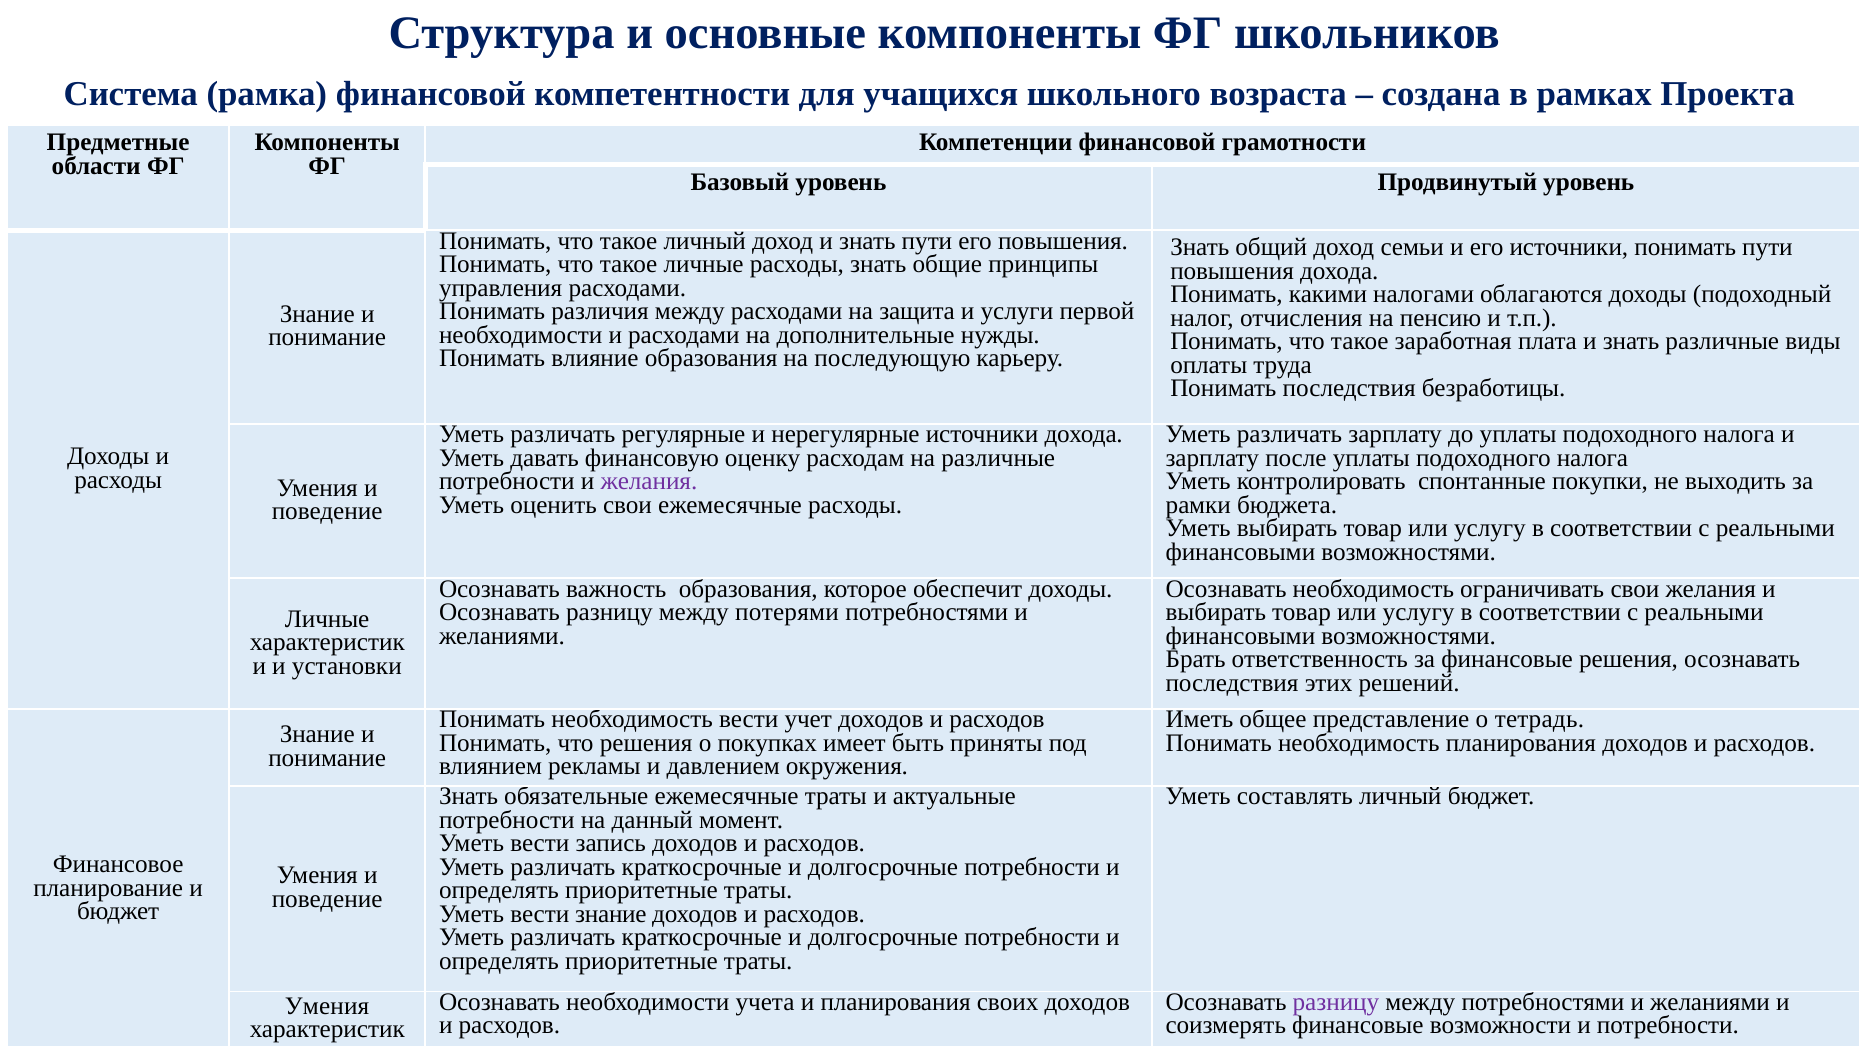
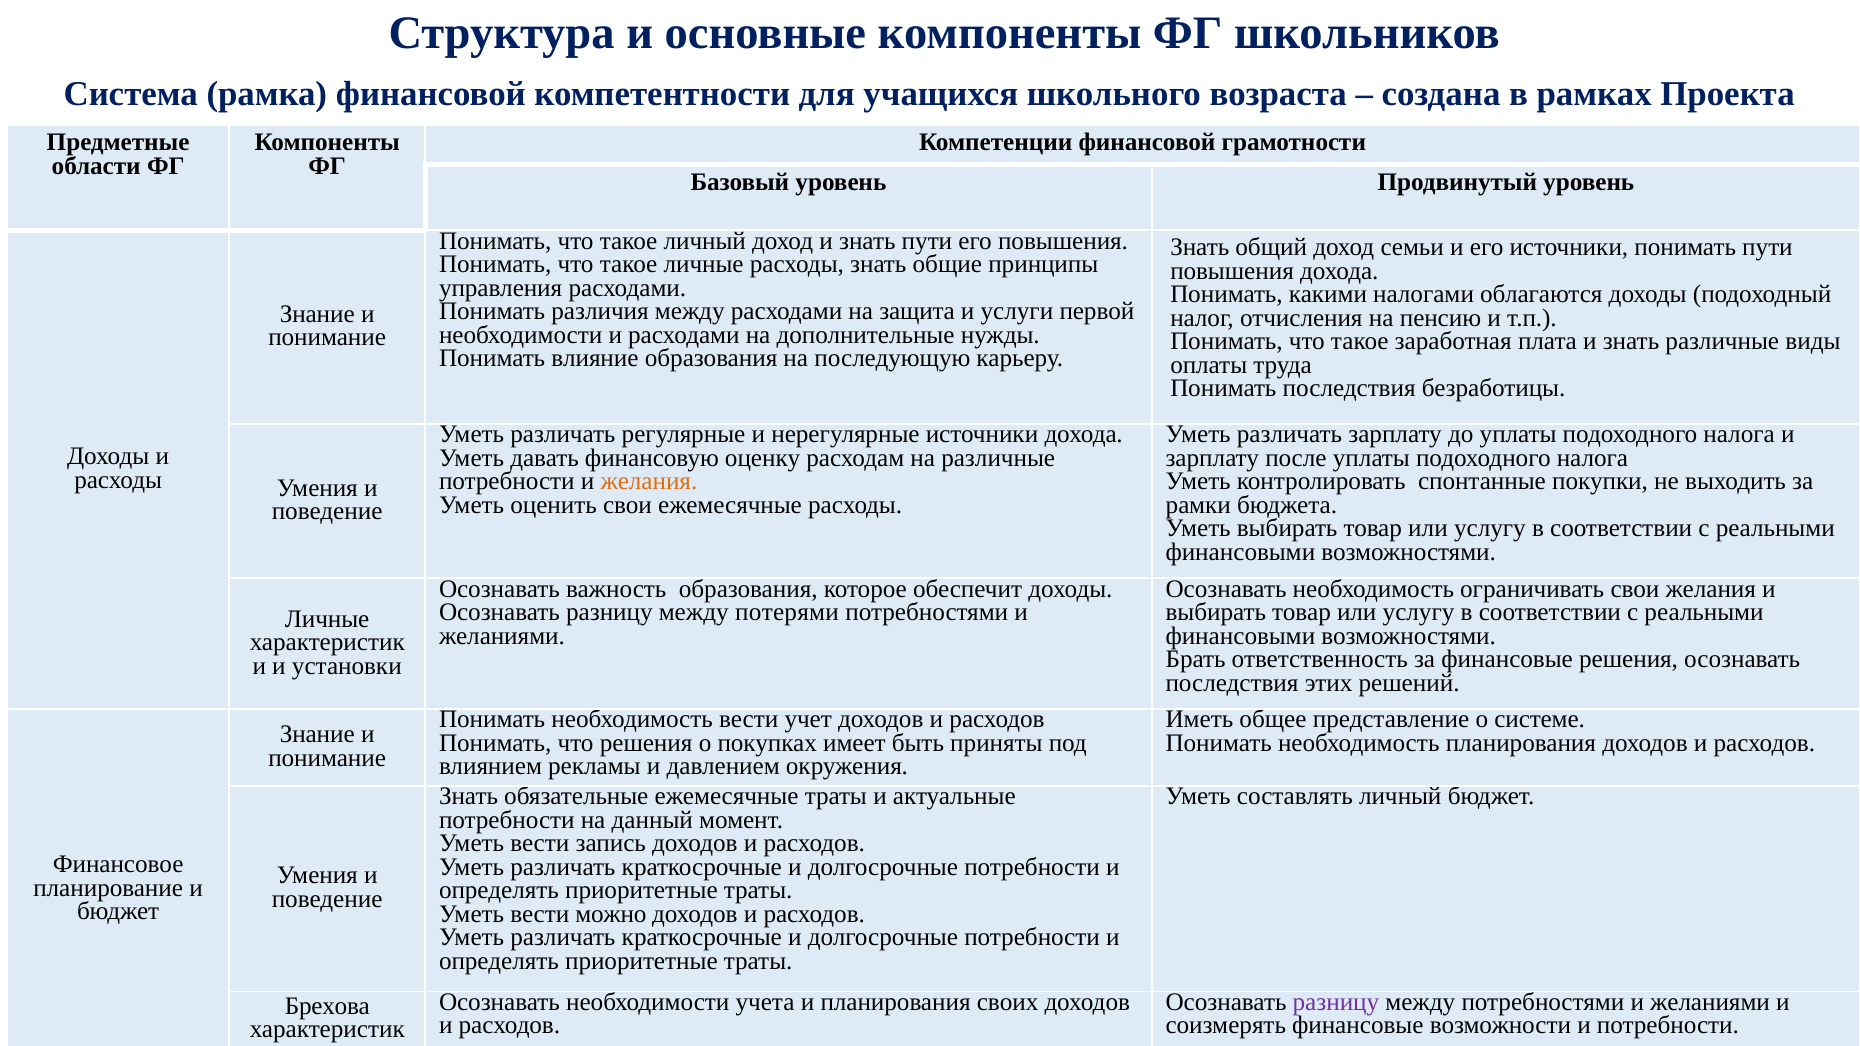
желания at (649, 482) colour: purple -> orange
тетрадь: тетрадь -> системе
вести знание: знание -> можно
Умения at (327, 1006): Умения -> Брехова
